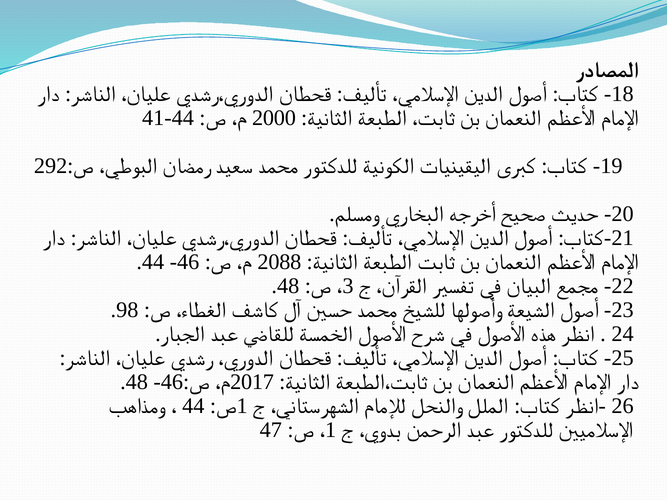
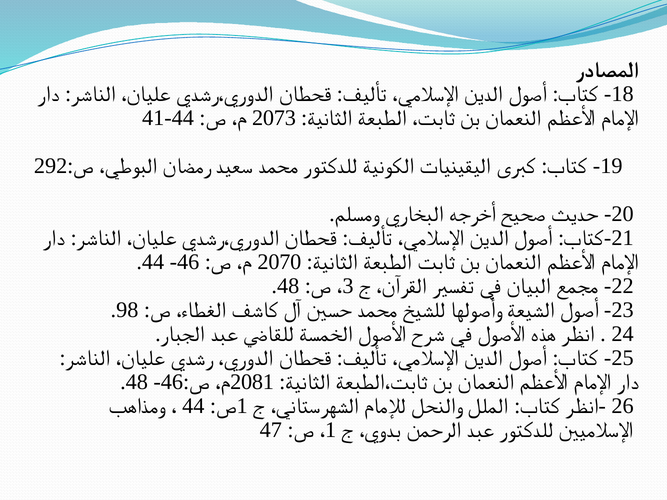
2000: 2000 -> 2073
2088: 2088 -> 2070
2017: 2017 -> 2081
